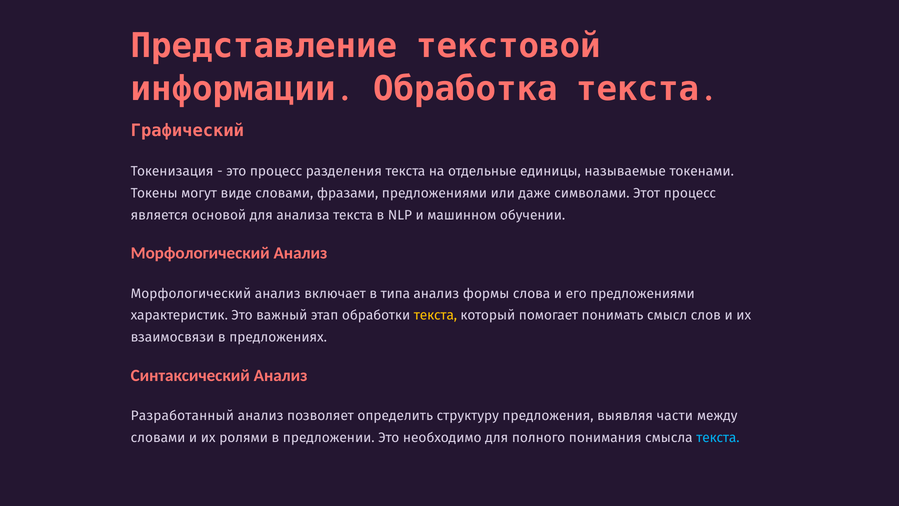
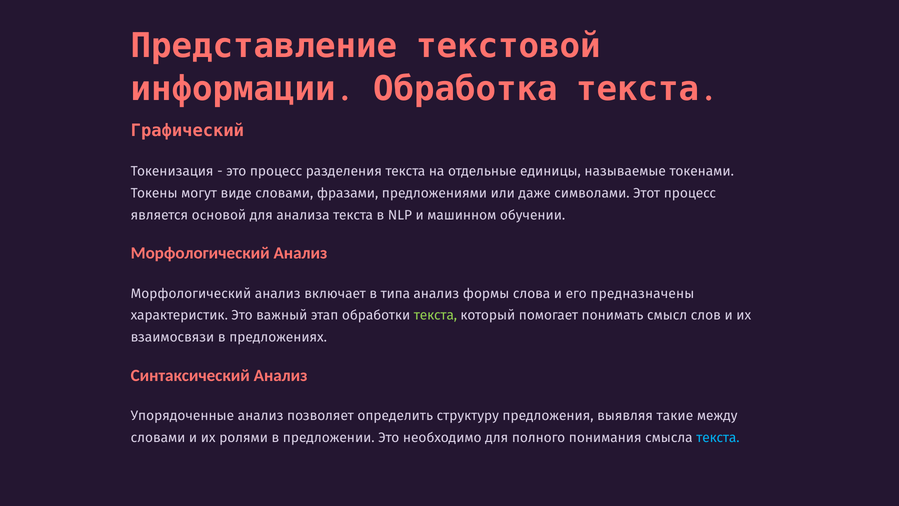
его предложениями: предложениями -> предназначены
текста at (435, 315) colour: yellow -> light green
Разработанный: Разработанный -> Упорядоченные
части: части -> такие
